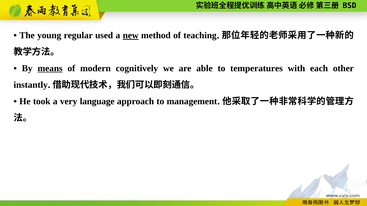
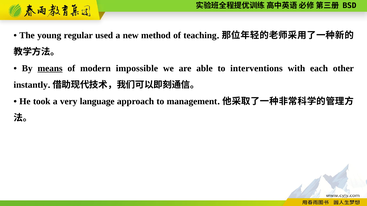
new underline: present -> none
cognitively: cognitively -> impossible
temperatures: temperatures -> interventions
